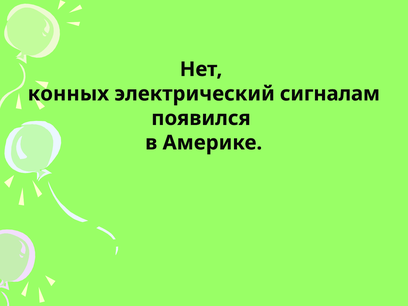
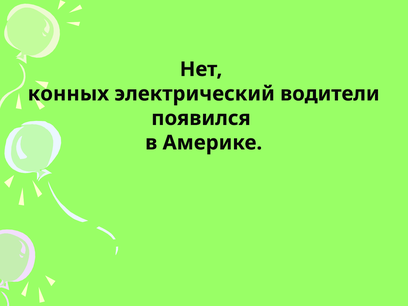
сигналам: сигналам -> водители
